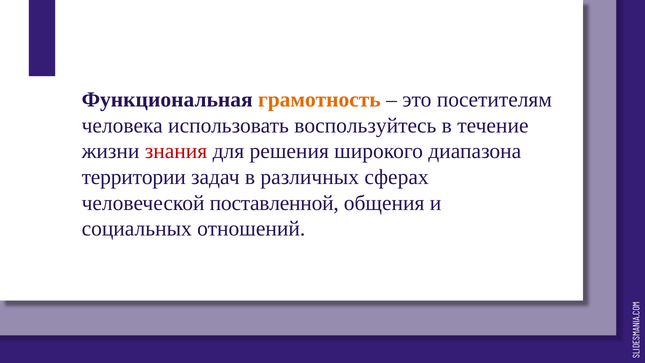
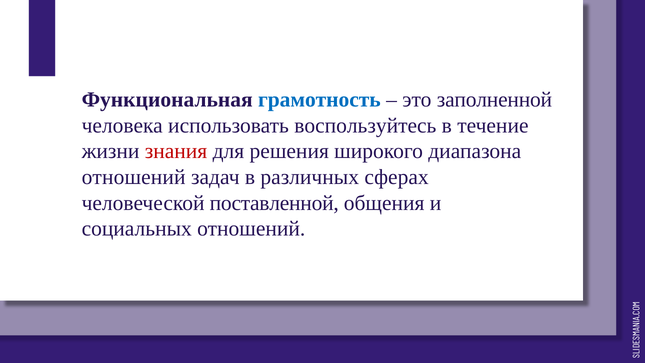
грамотность colour: orange -> blue
посетителям: посетителям -> заполненной
территории at (134, 177): территории -> отношений
